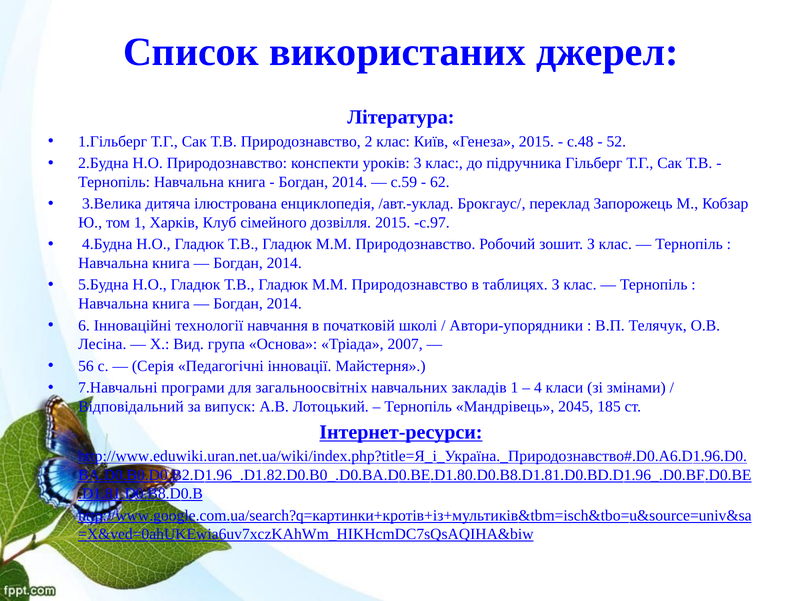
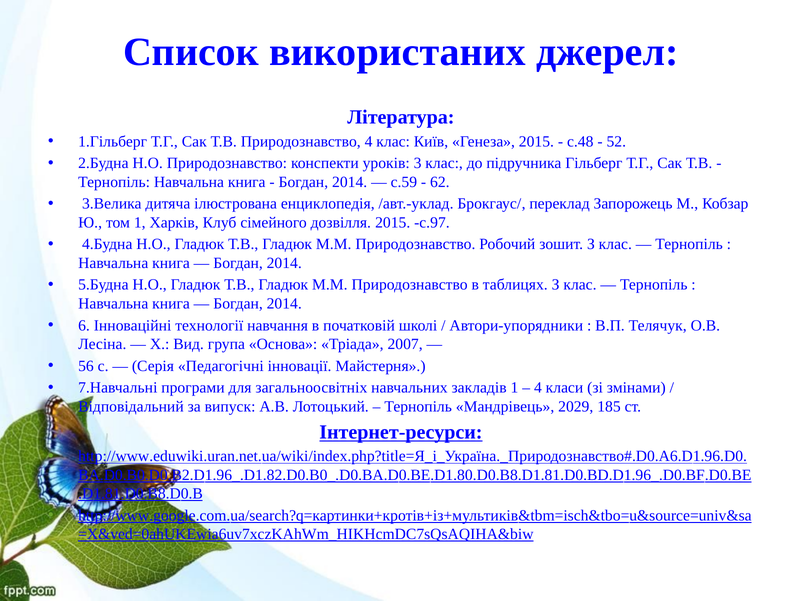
Природознавство 2: 2 -> 4
2045: 2045 -> 2029
